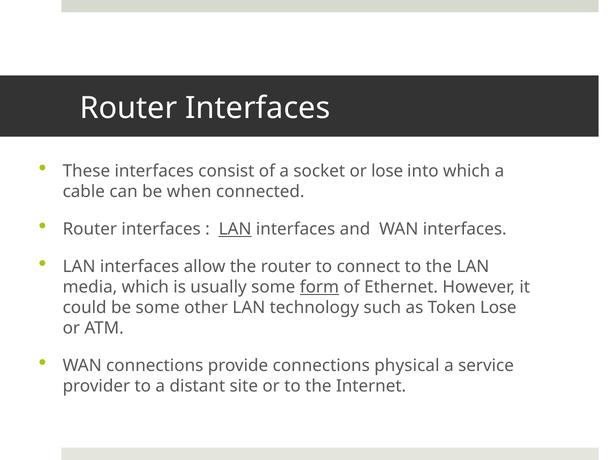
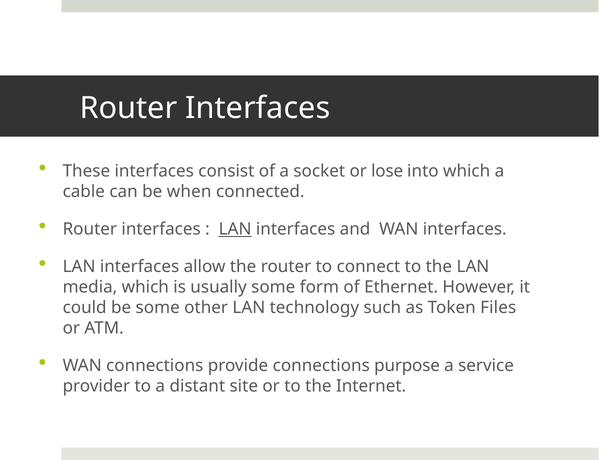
form underline: present -> none
Token Lose: Lose -> Files
physical: physical -> purpose
